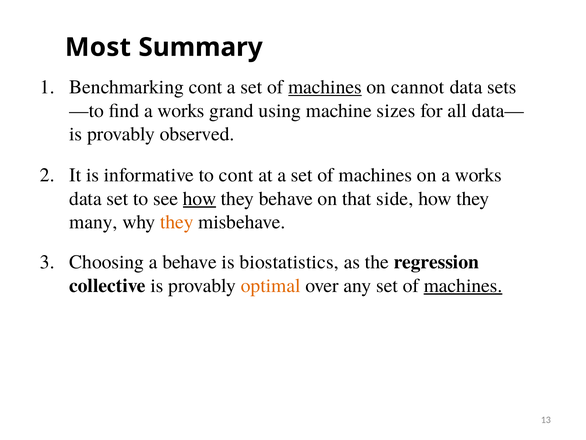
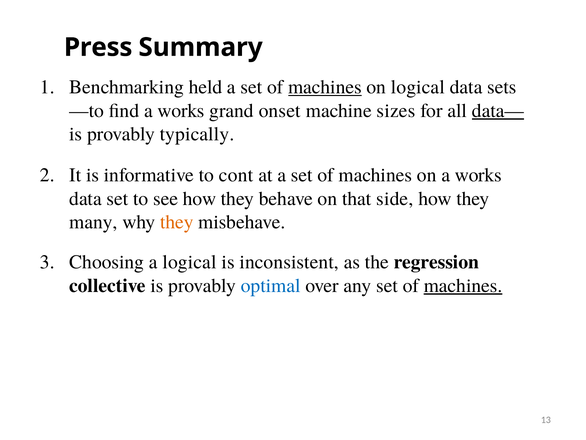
Most: Most -> Press
Benchmarking cont: cont -> held
on cannot: cannot -> logical
using: using -> onset
data— underline: none -> present
observed: observed -> typically
how at (200, 198) underline: present -> none
a behave: behave -> logical
biostatistics: biostatistics -> inconsistent
optimal colour: orange -> blue
